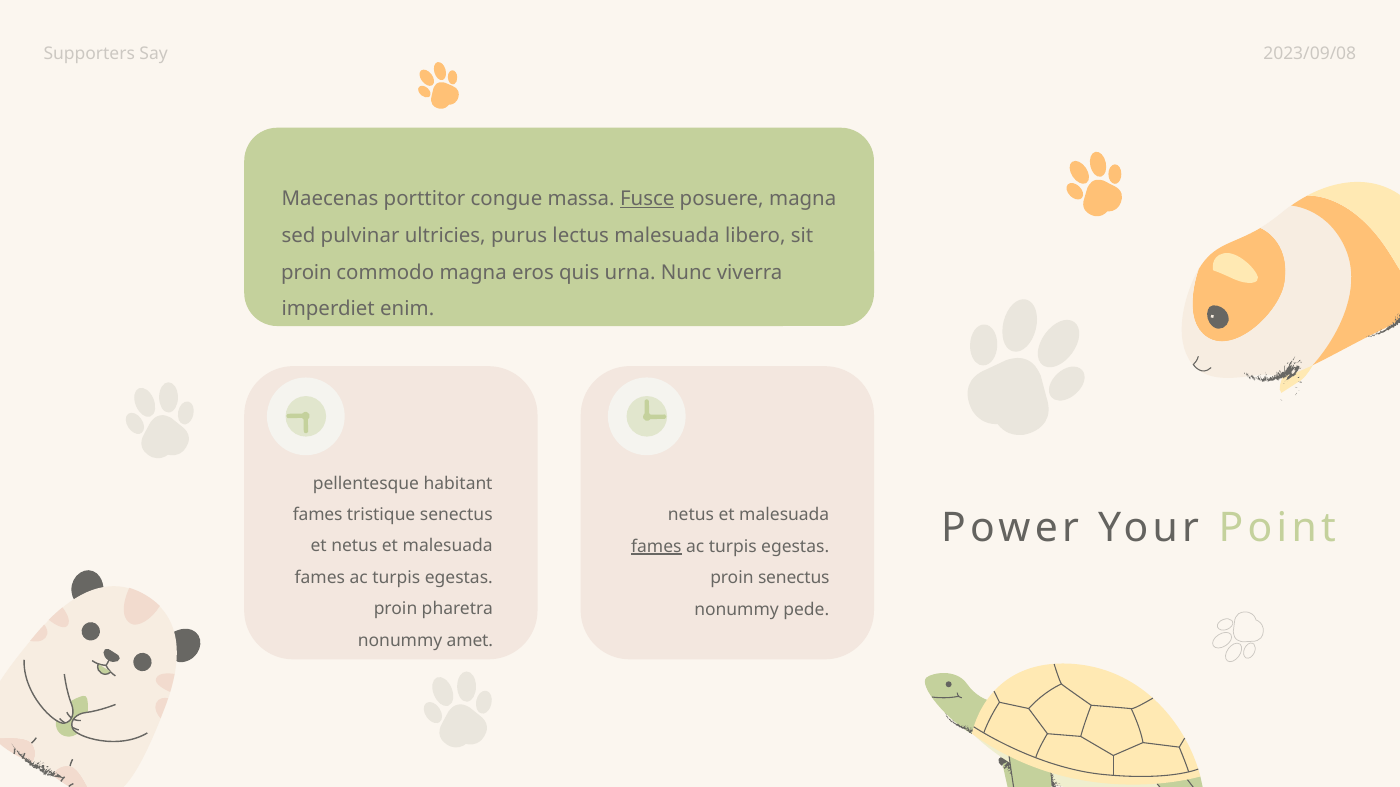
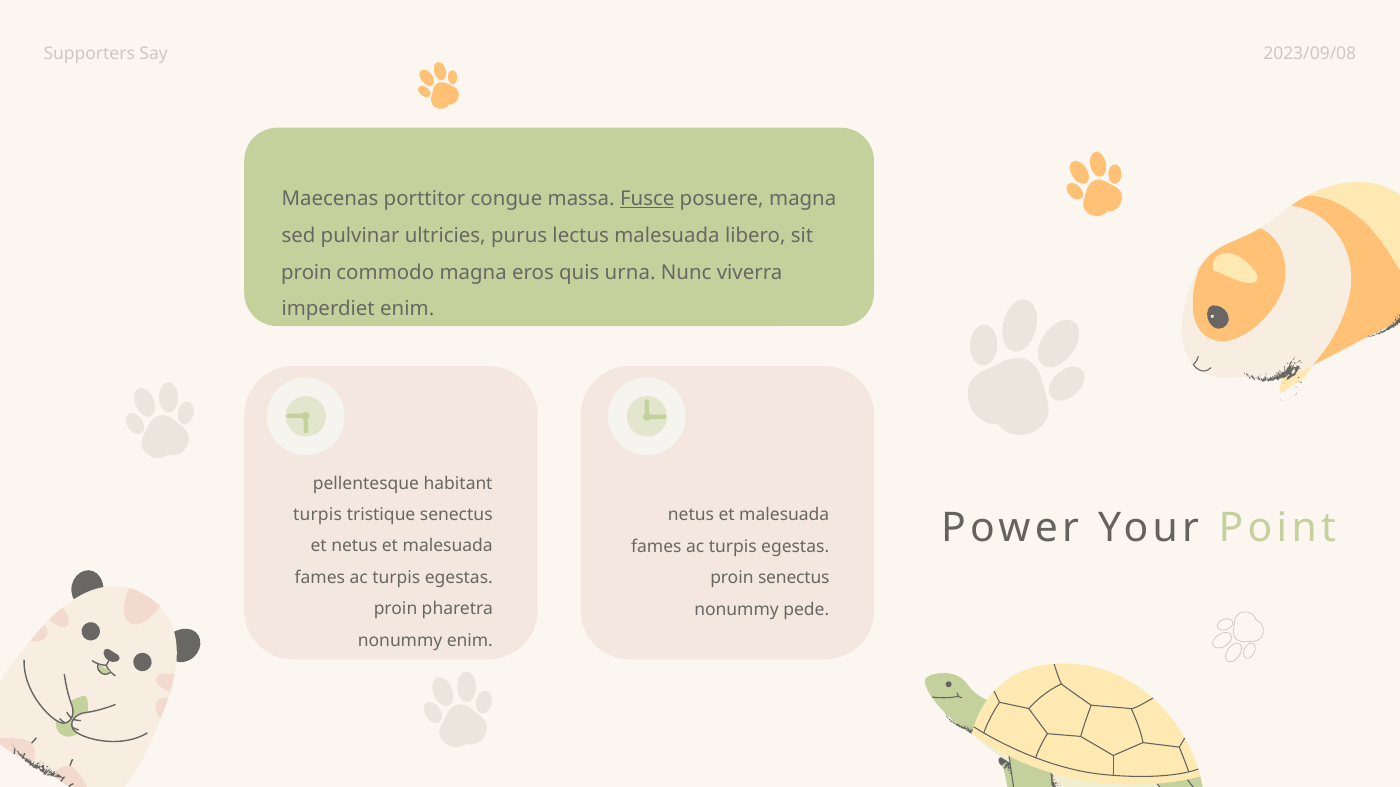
fames at (318, 515): fames -> turpis
fames at (656, 547) underline: present -> none
nonummy amet: amet -> enim
